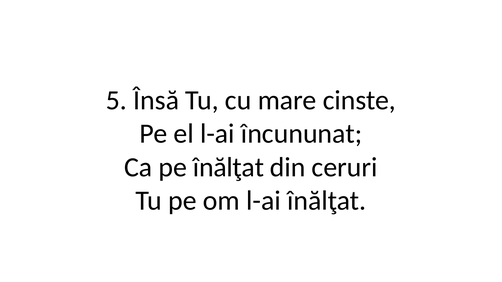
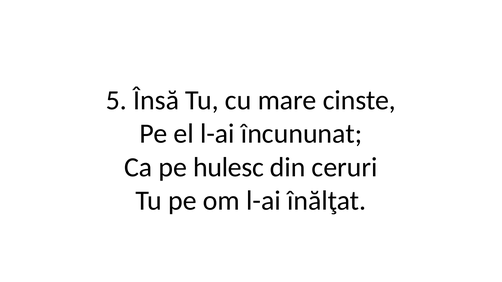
pe înălţat: înălţat -> hulesc
